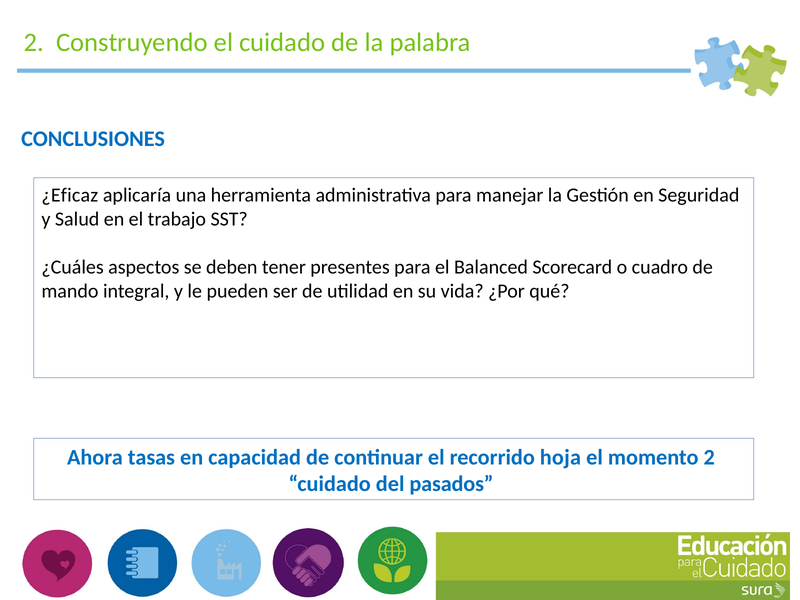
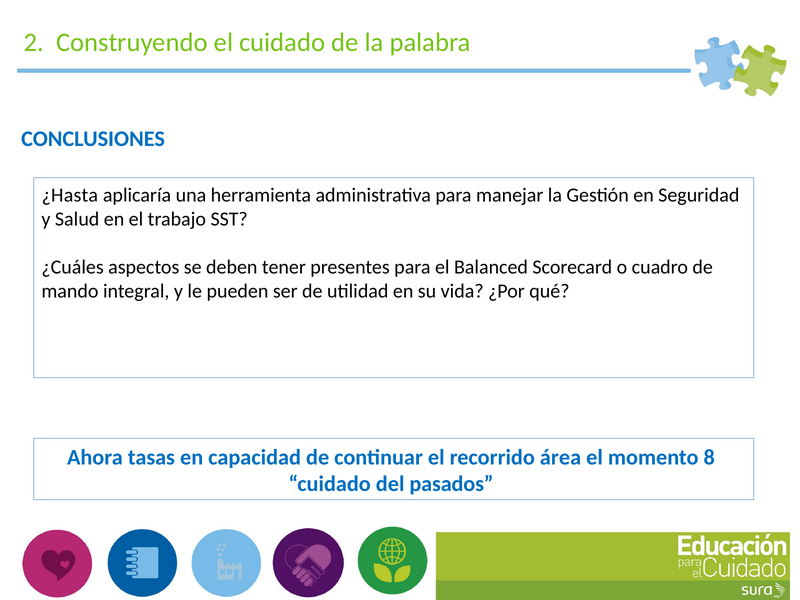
¿Eficaz: ¿Eficaz -> ¿Hasta
hoja: hoja -> área
momento 2: 2 -> 8
